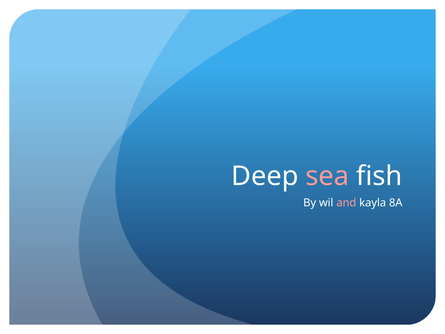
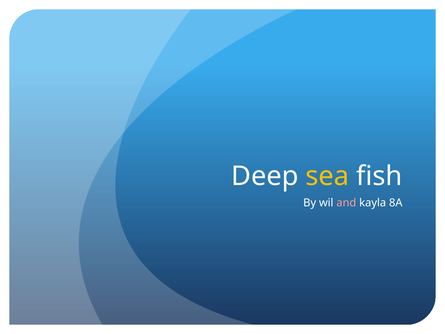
sea colour: pink -> yellow
